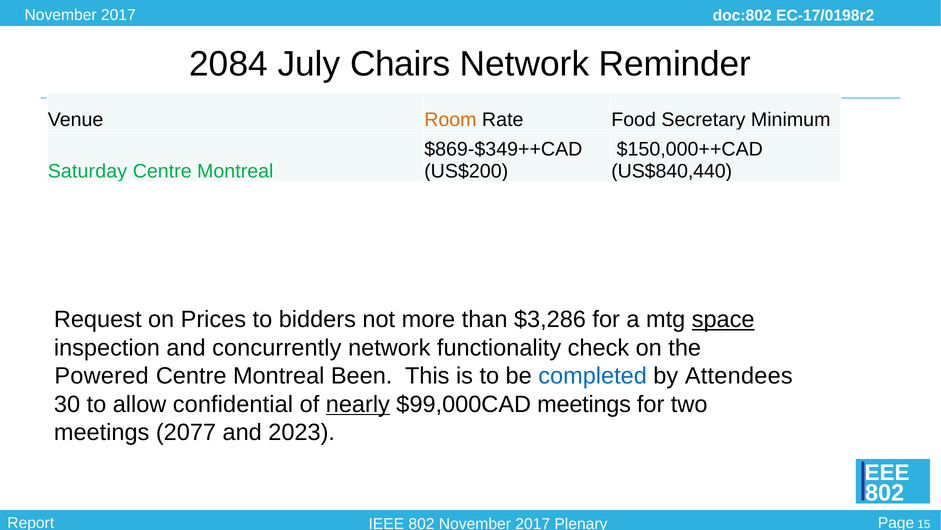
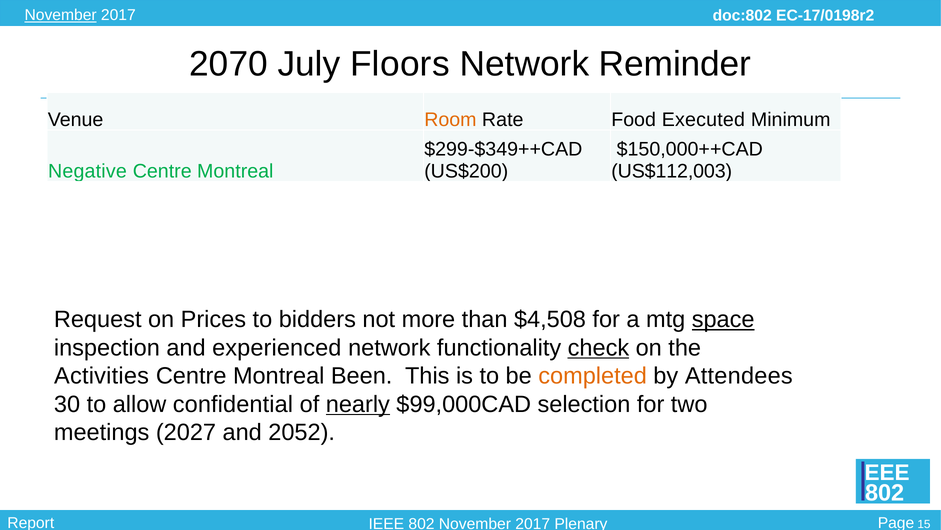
November at (61, 15) underline: none -> present
2084: 2084 -> 2070
Chairs: Chairs -> Floors
Secretary: Secretary -> Executed
$869-$349++CAD: $869-$349++CAD -> $299-$349++CAD
Saturday: Saturday -> Negative
US$840,440: US$840,440 -> US$112,003
$3,286: $3,286 -> $4,508
concurrently: concurrently -> experienced
check underline: none -> present
Powered: Powered -> Activities
completed colour: blue -> orange
$99,000CAD meetings: meetings -> selection
2077: 2077 -> 2027
2023: 2023 -> 2052
